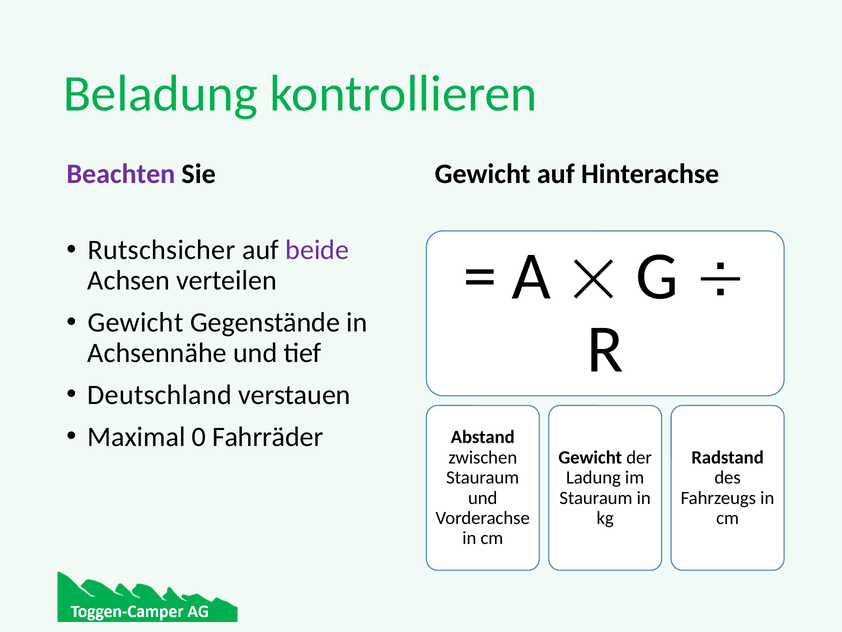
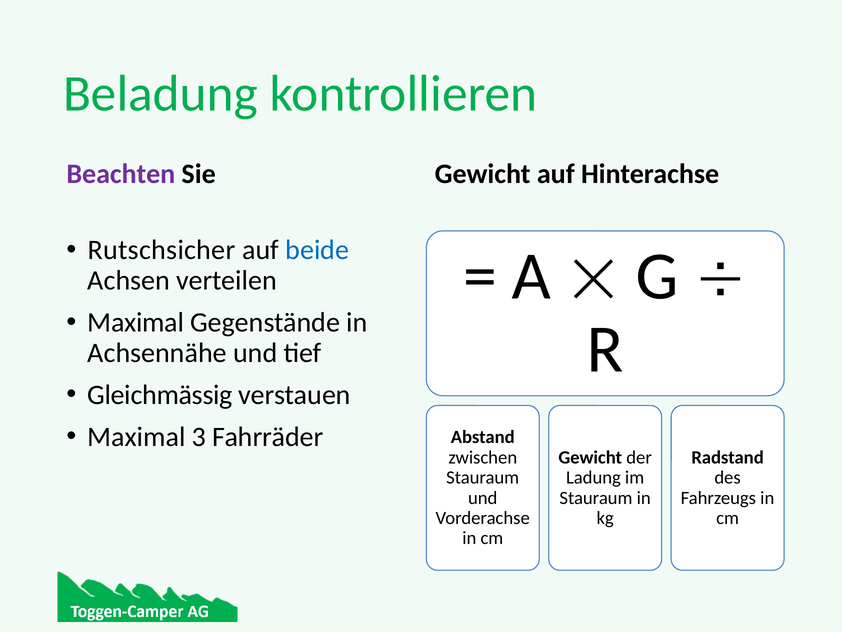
beide colour: purple -> blue
Gewicht at (136, 322): Gewicht -> Maximal
Deutschland: Deutschland -> Gleichmässig
0: 0 -> 3
